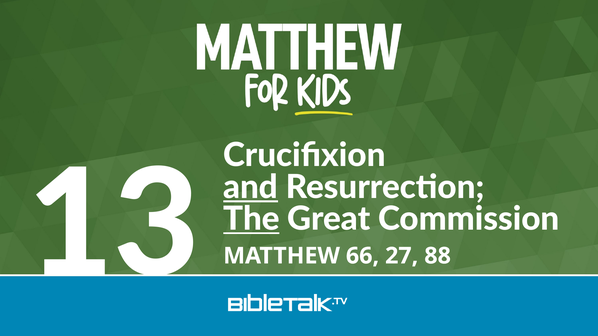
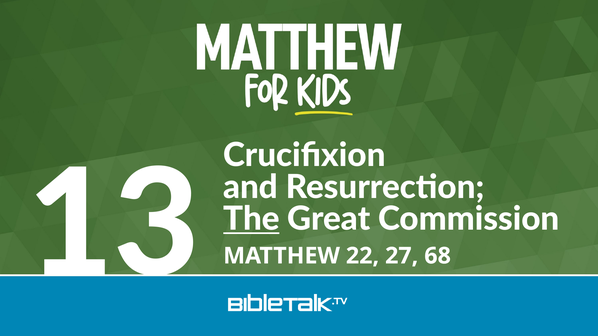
and underline: present -> none
66: 66 -> 22
88: 88 -> 68
